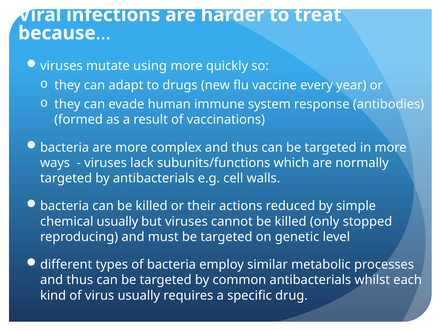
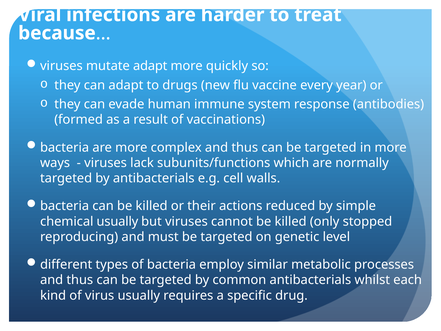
mutate using: using -> adapt
